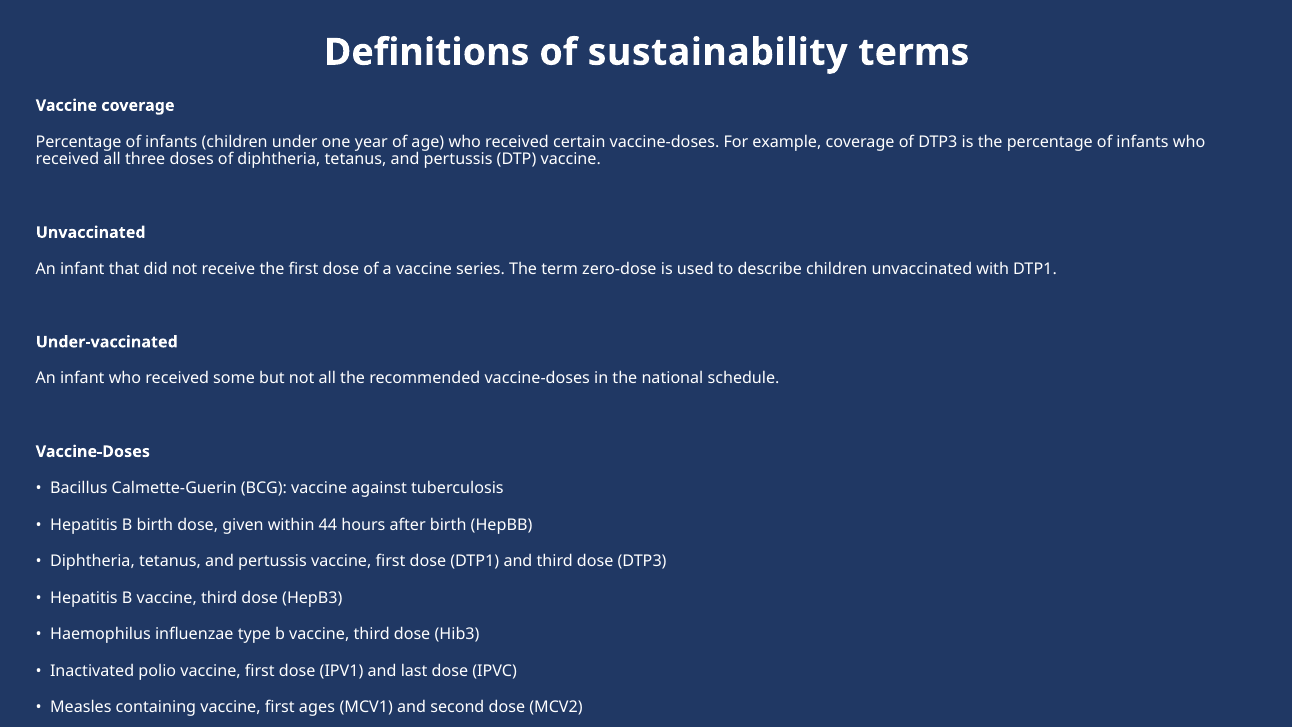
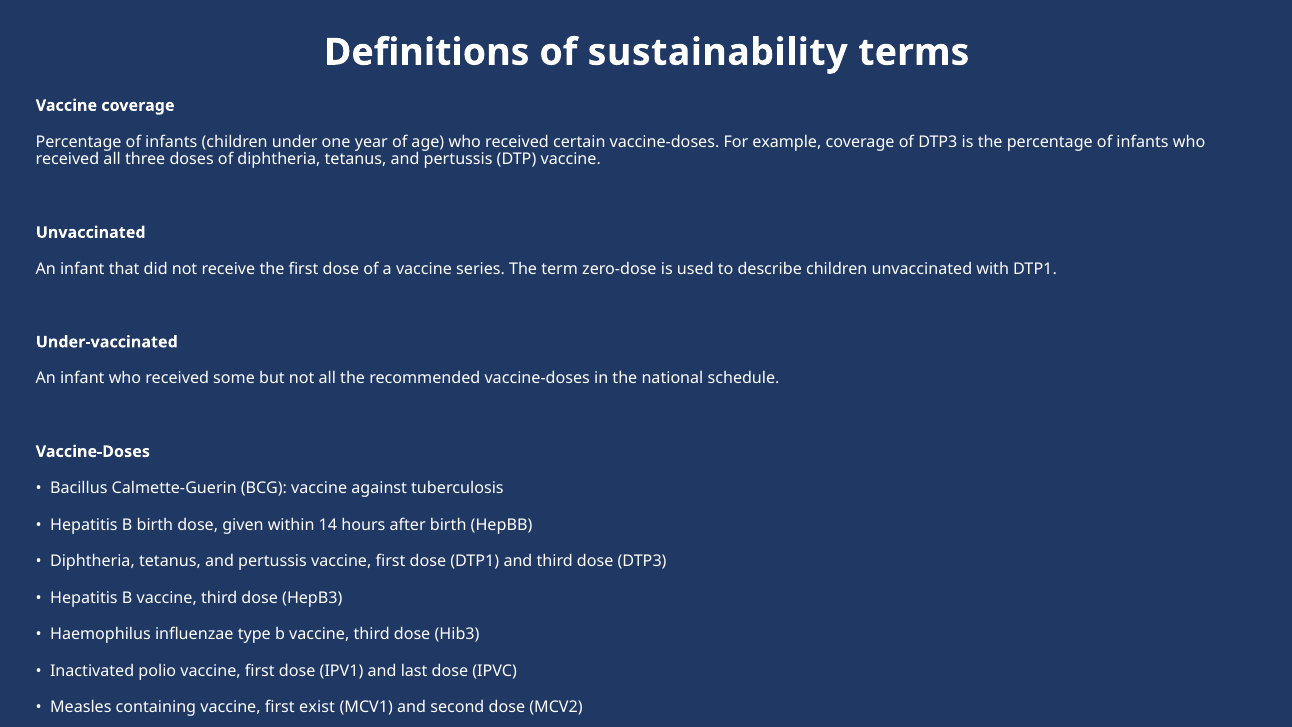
44: 44 -> 14
ages: ages -> exist
